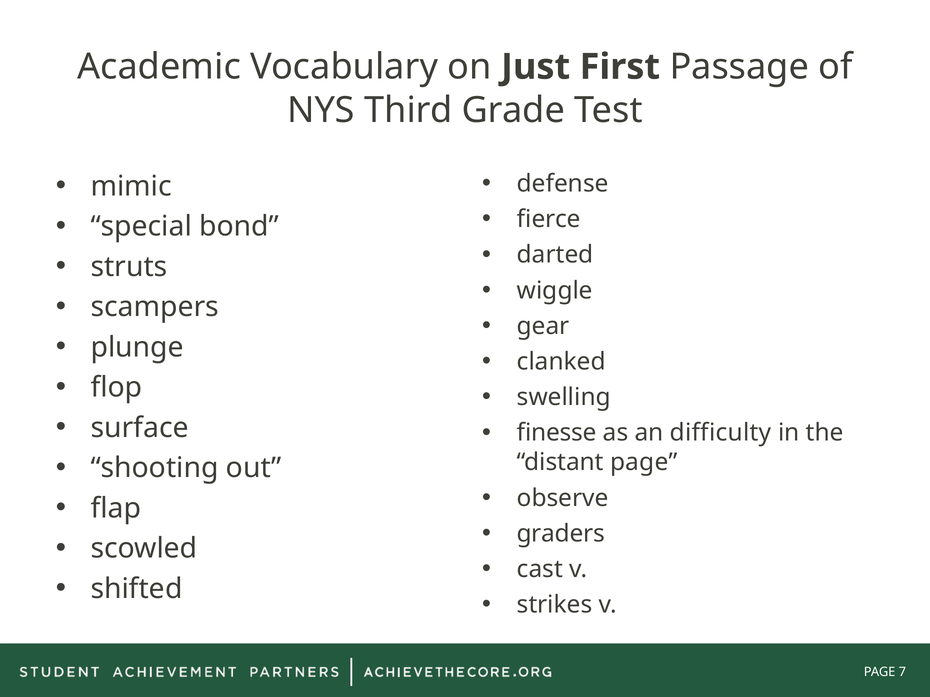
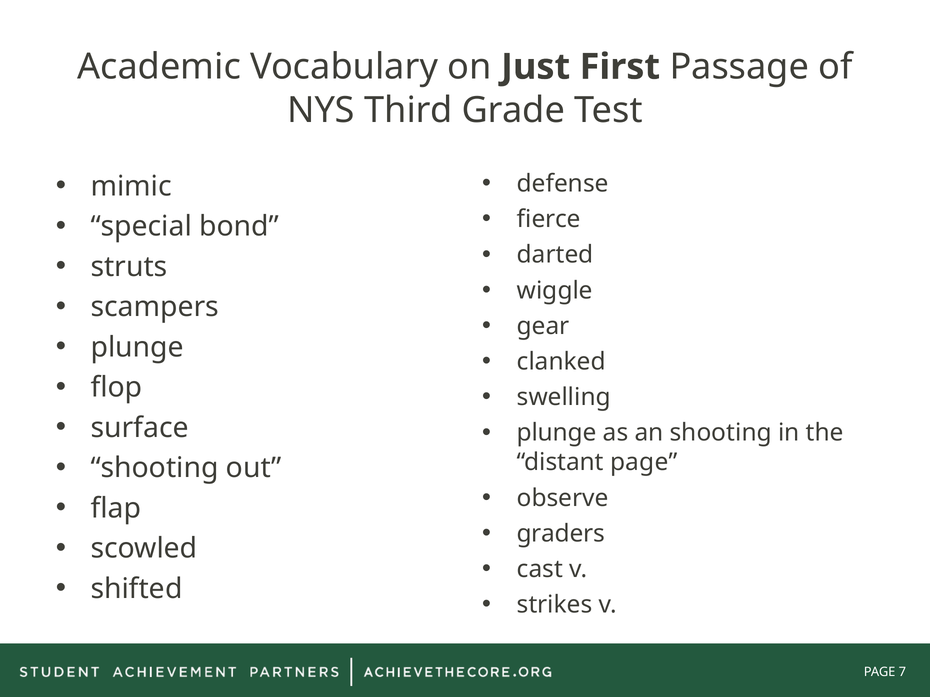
finesse at (557, 433): finesse -> plunge
an difficulty: difficulty -> shooting
